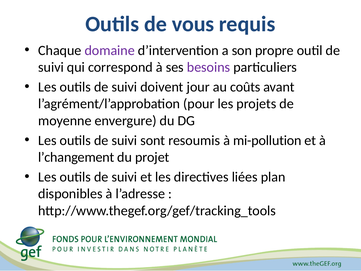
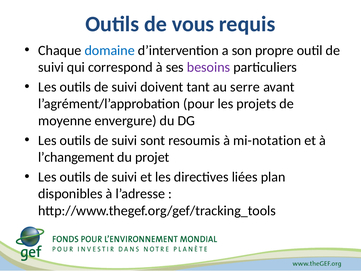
domaine colour: purple -> blue
jour: jour -> tant
coûts: coûts -> serre
mi-pollution: mi-pollution -> mi-notation
